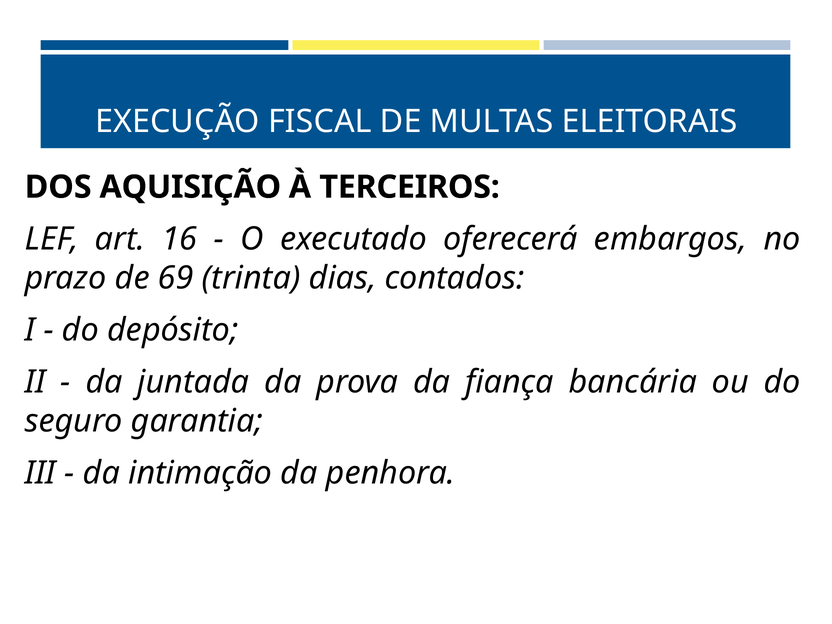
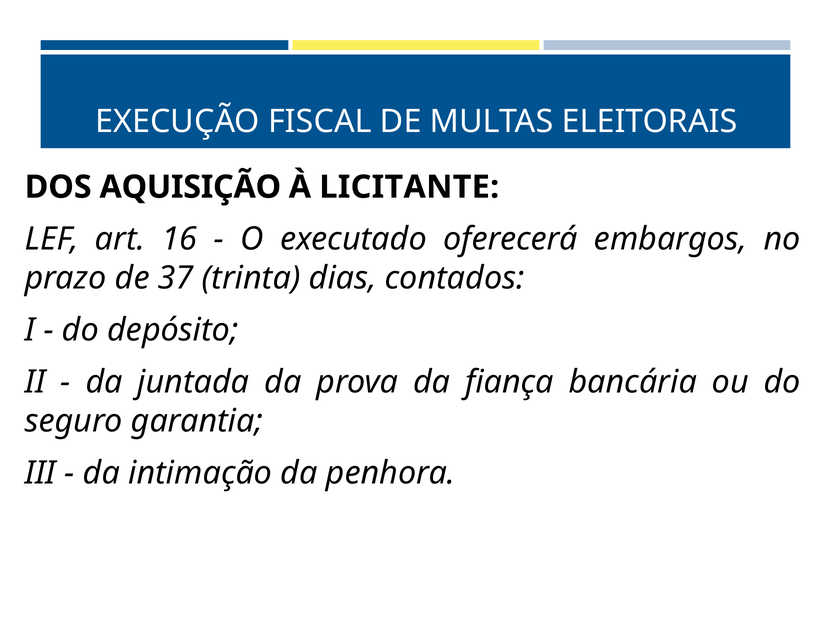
TERCEIROS: TERCEIROS -> LICITANTE
69: 69 -> 37
